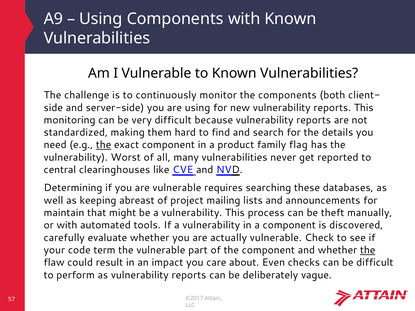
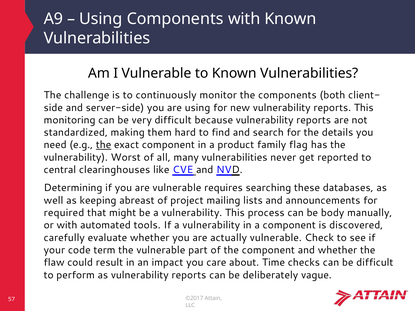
maintain: maintain -> required
theft: theft -> body
the at (368, 250) underline: present -> none
Even: Even -> Time
